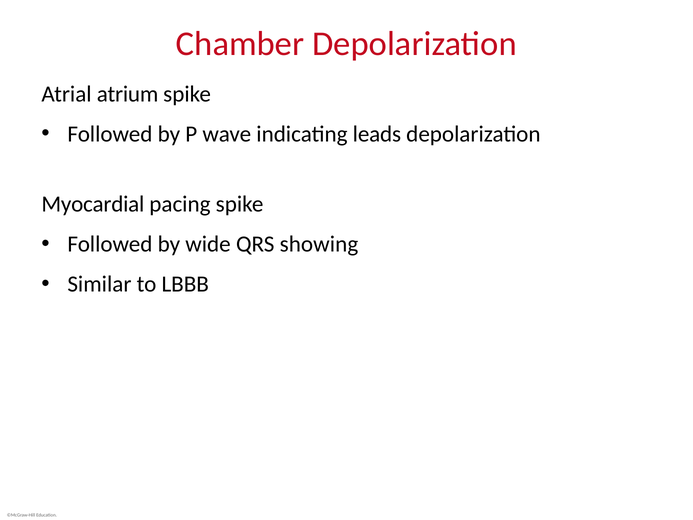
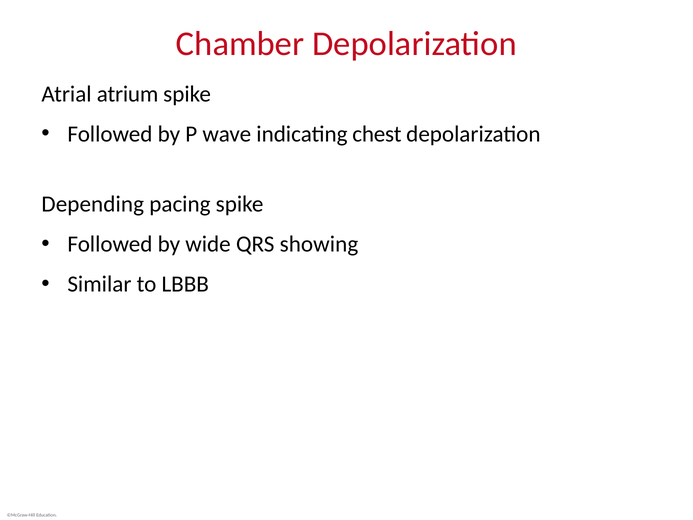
leads: leads -> chest
Myocardial: Myocardial -> Depending
